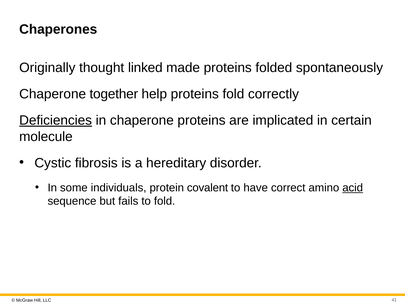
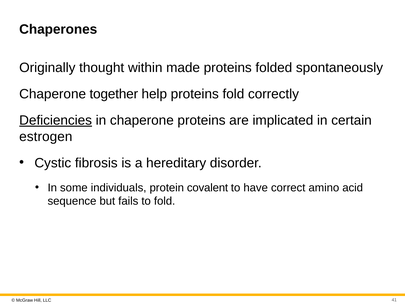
linked: linked -> within
molecule: molecule -> estrogen
acid underline: present -> none
